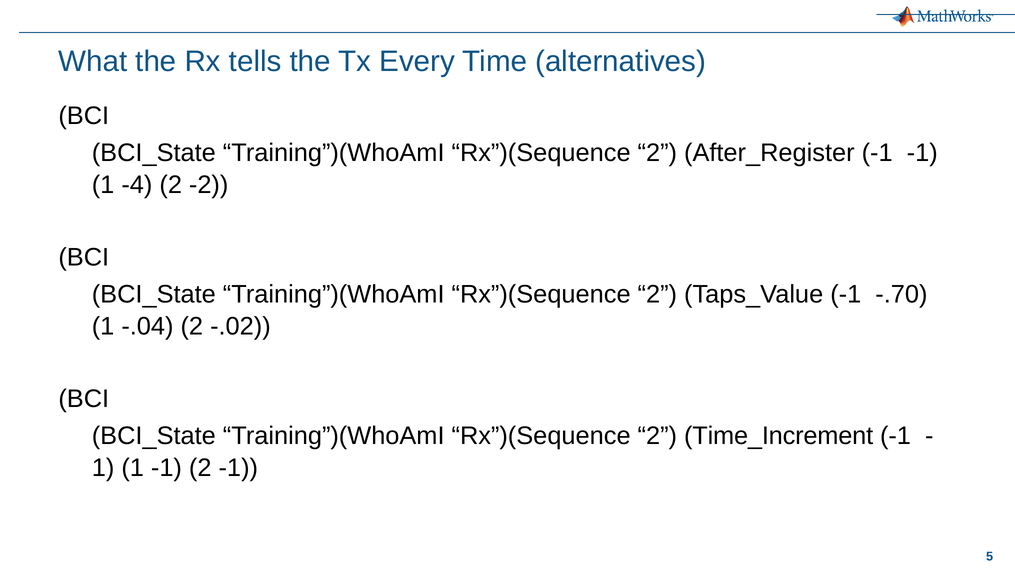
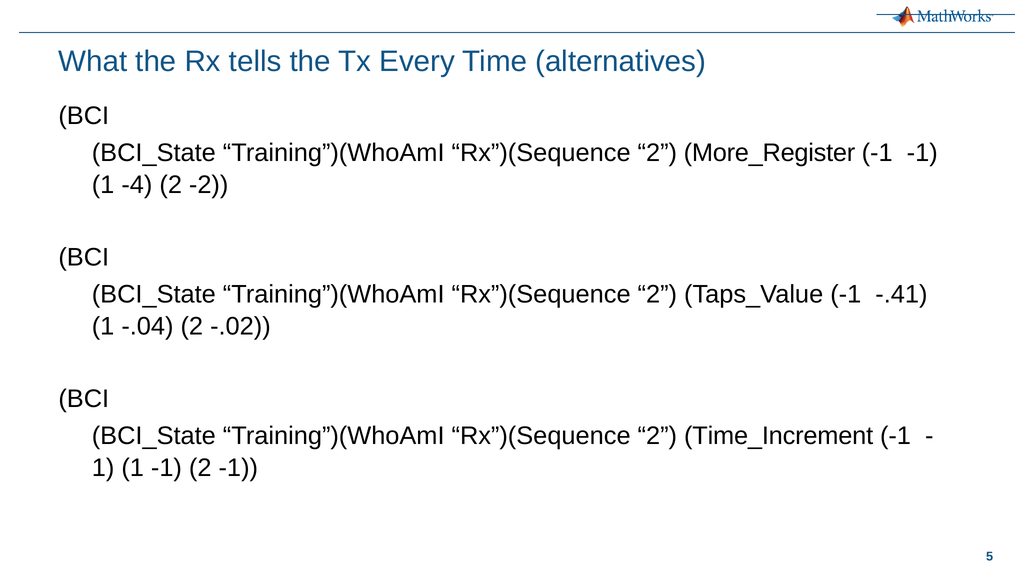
After_Register: After_Register -> More_Register
-.70: -.70 -> -.41
